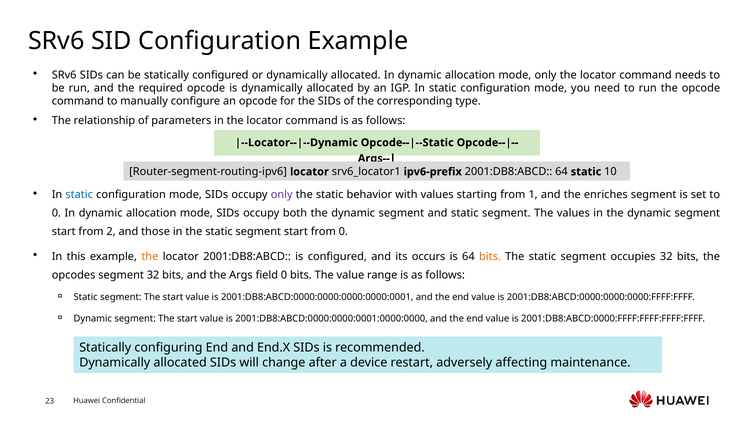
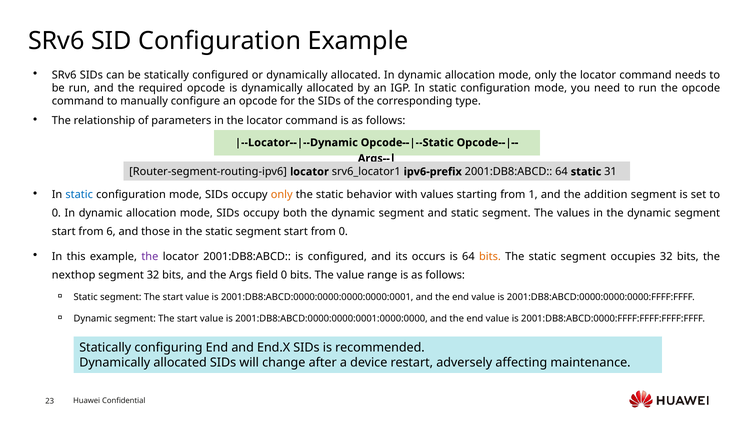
10: 10 -> 31
only at (282, 195) colour: purple -> orange
enriches: enriches -> addition
2: 2 -> 6
the at (150, 256) colour: orange -> purple
opcodes: opcodes -> nexthop
